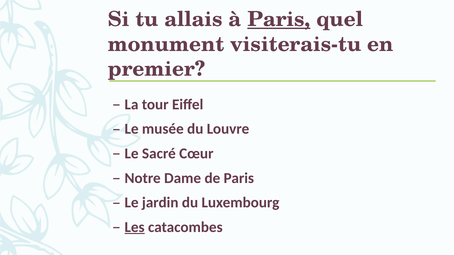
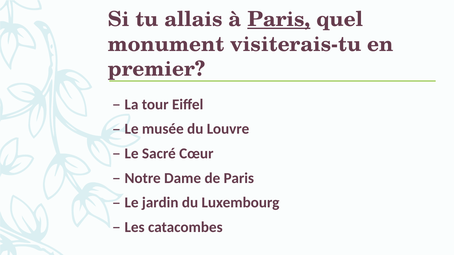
Les underline: present -> none
